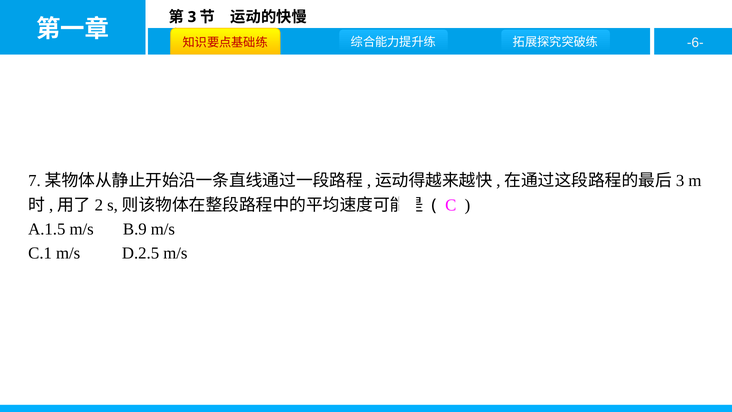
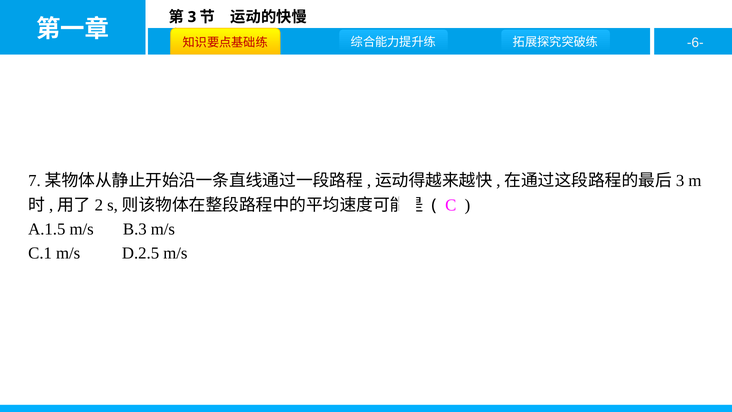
B.9: B.9 -> B.3
